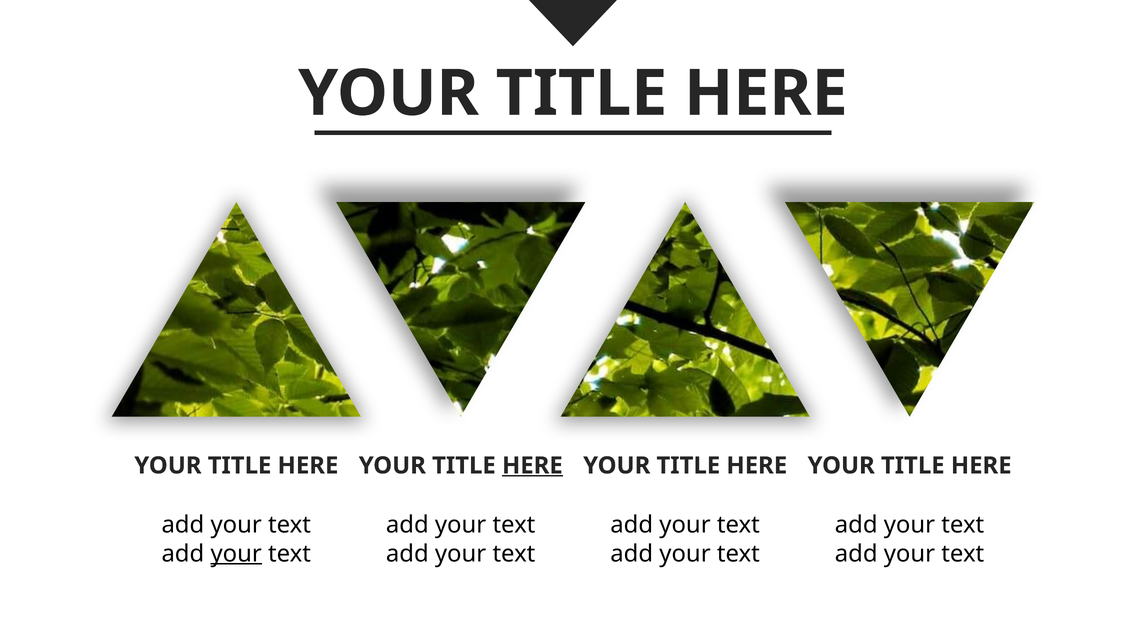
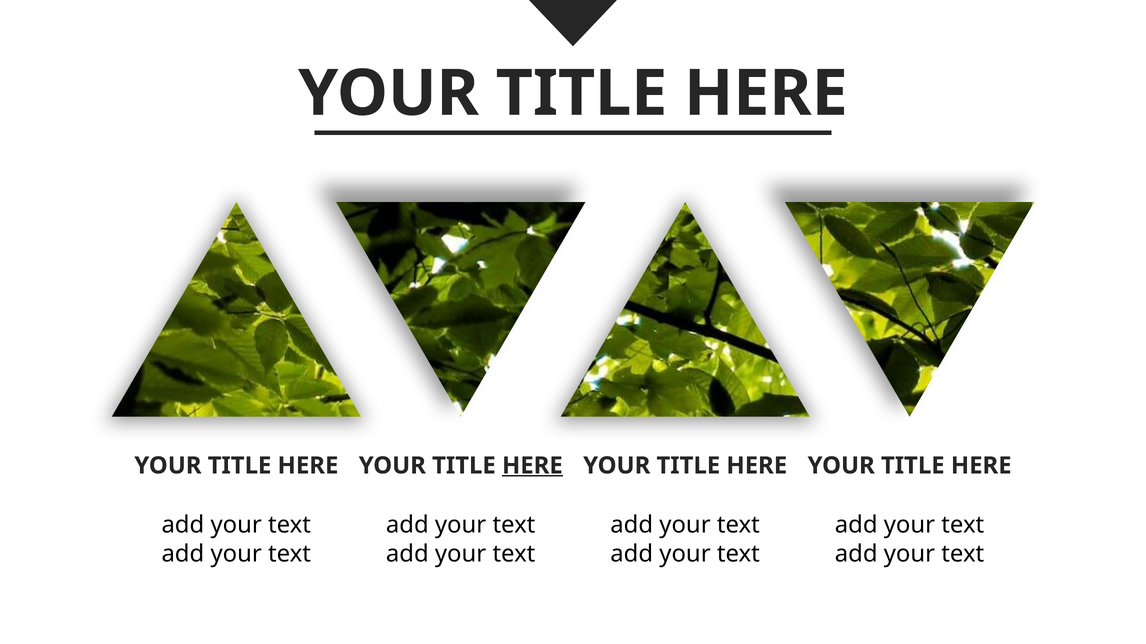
your at (236, 554) underline: present -> none
